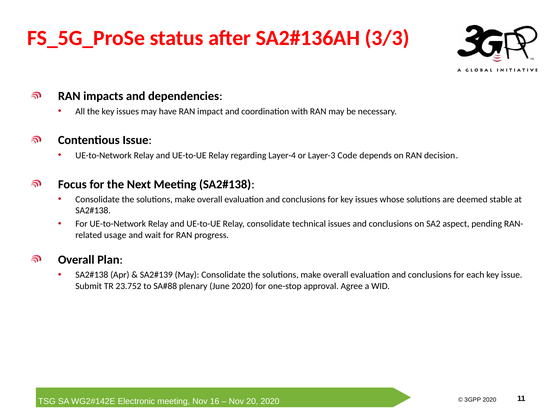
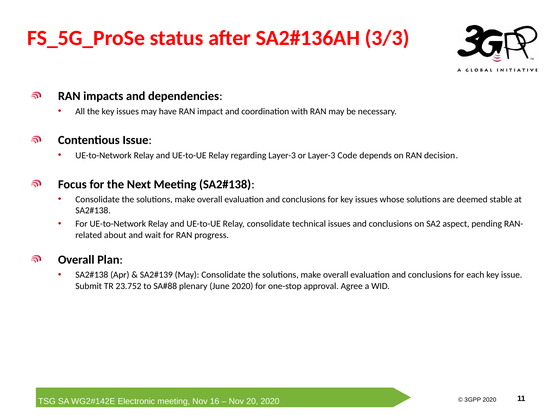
regarding Layer-4: Layer-4 -> Layer-3
usage: usage -> about
